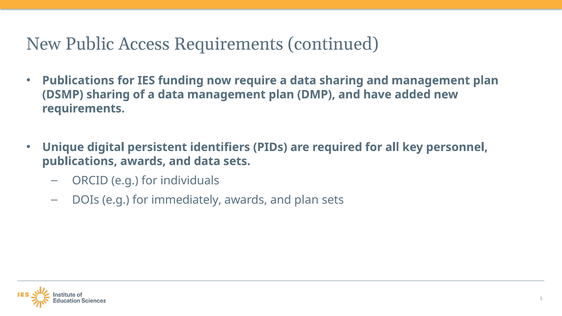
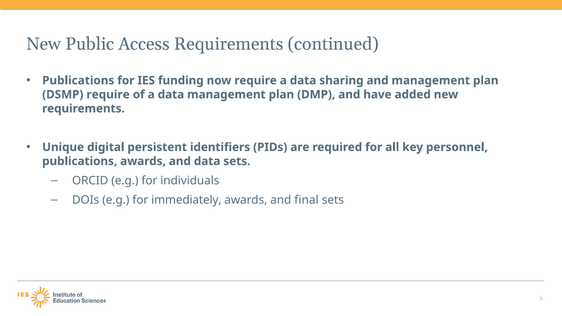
DSMP sharing: sharing -> require
and plan: plan -> final
